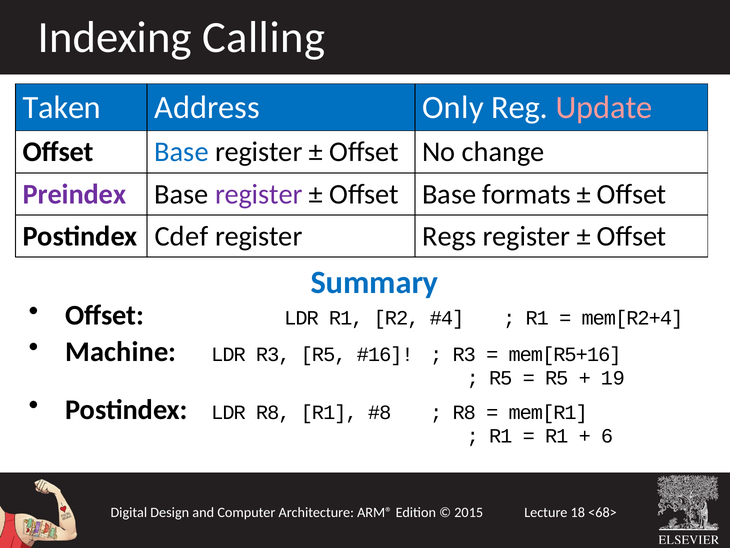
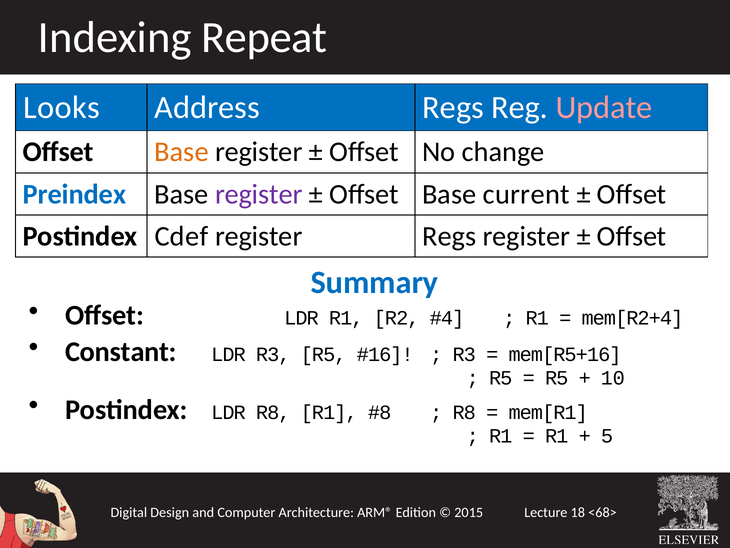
Calling: Calling -> Repeat
Taken: Taken -> Looks
Address Only: Only -> Regs
Base at (182, 152) colour: blue -> orange
Preindex colour: purple -> blue
formats: formats -> current
Machine: Machine -> Constant
19: 19 -> 10
6: 6 -> 5
